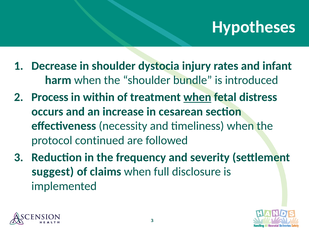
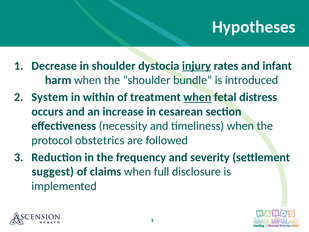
injury underline: none -> present
Process: Process -> System
continued: continued -> obstetrics
